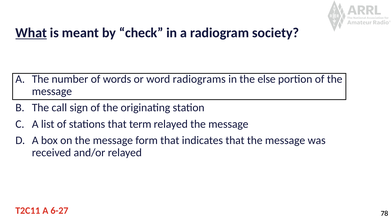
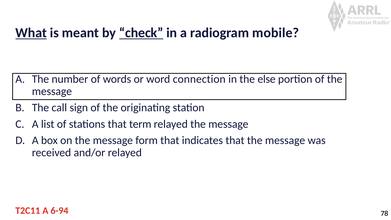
check underline: none -> present
society: society -> mobile
radiograms: radiograms -> connection
6-27: 6-27 -> 6-94
